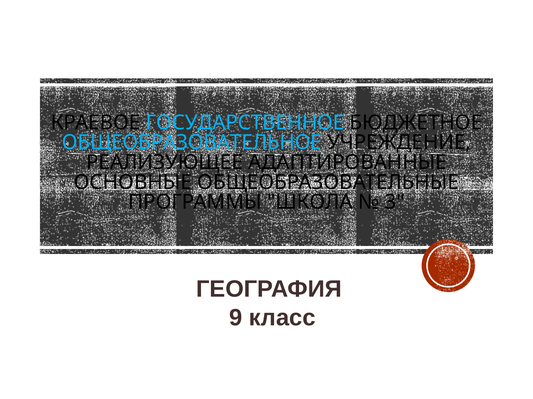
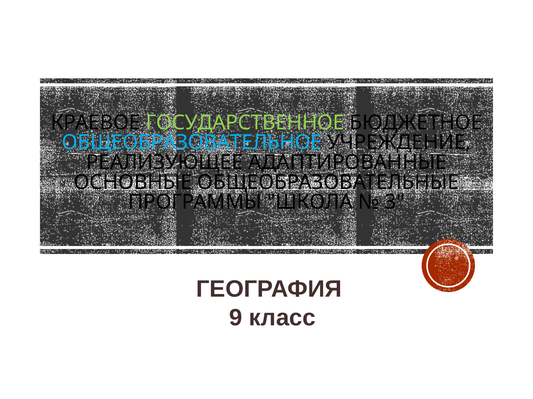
ГОСУДАРСТВЕННОЕ colour: light blue -> light green
